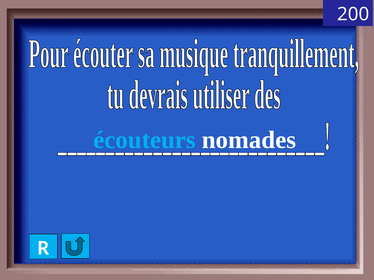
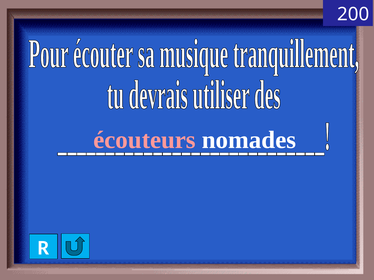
écouteurs colour: light blue -> pink
